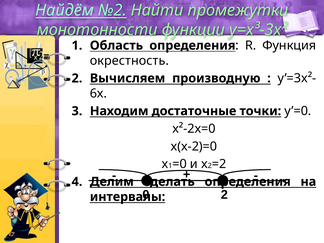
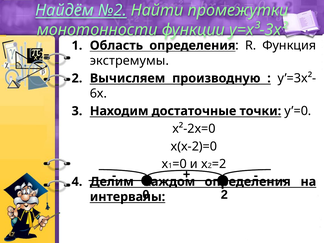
окрестность: окрестность -> экстремумы
сделать: сделать -> каждом
